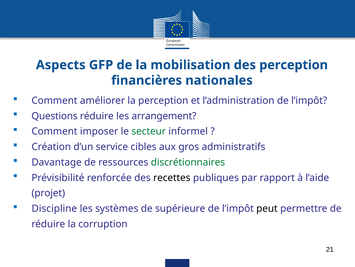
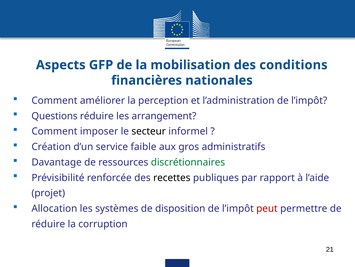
des perception: perception -> conditions
secteur colour: green -> black
cibles: cibles -> faible
Discipline: Discipline -> Allocation
supérieure: supérieure -> disposition
peut colour: black -> red
